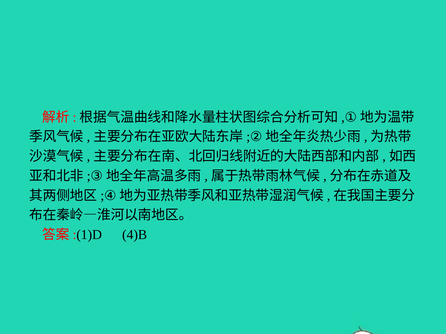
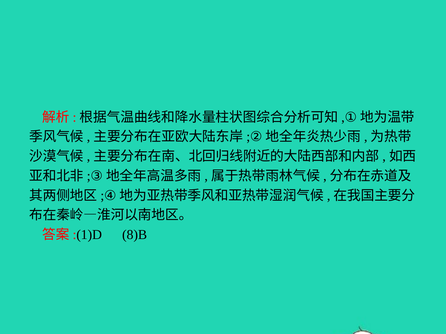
4)B: 4)B -> 8)B
